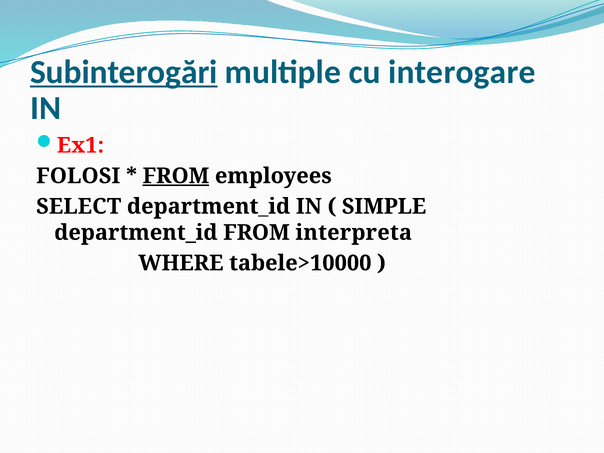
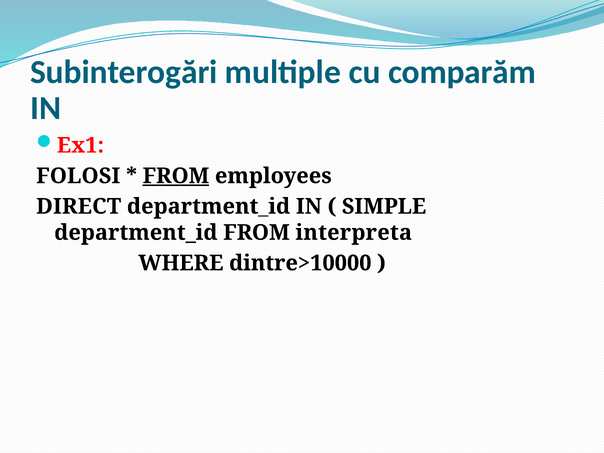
Subinterogări underline: present -> none
interogare: interogare -> comparăm
SELECT: SELECT -> DIRECT
tabele>10000: tabele>10000 -> dintre>10000
